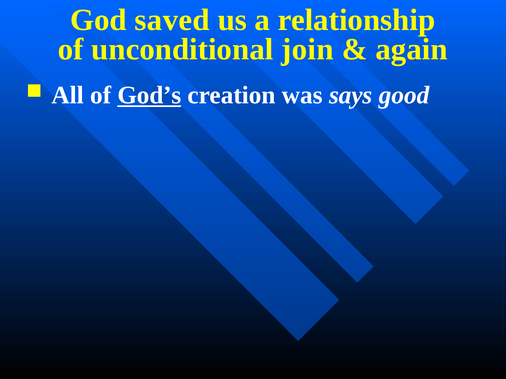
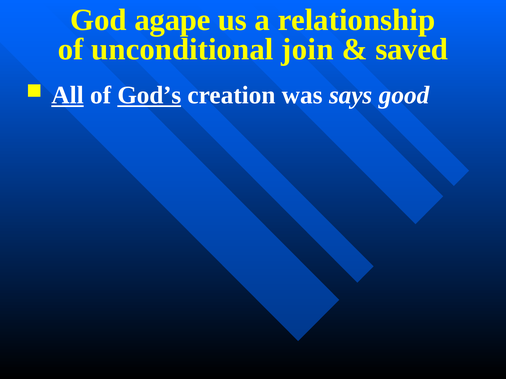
saved: saved -> agape
again: again -> saved
All underline: none -> present
